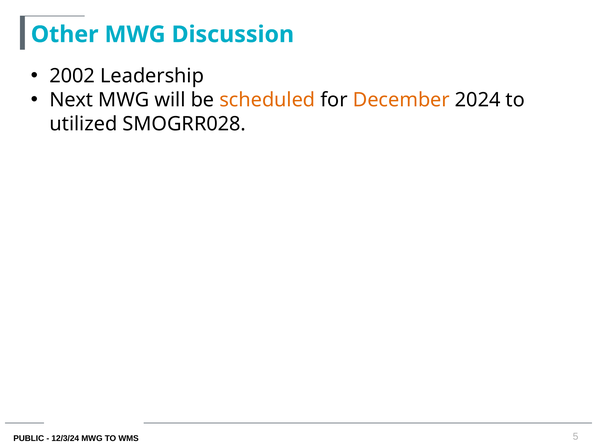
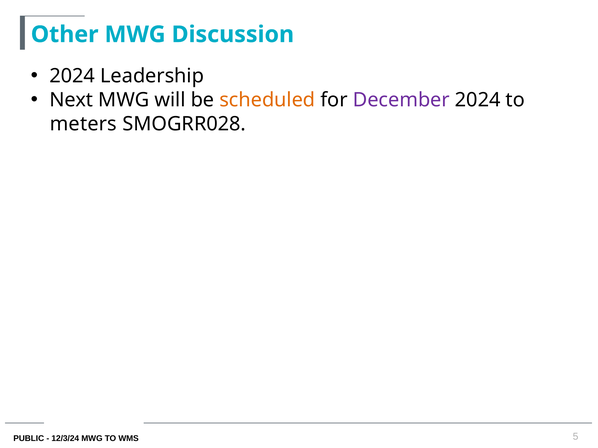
2002 at (72, 76): 2002 -> 2024
December colour: orange -> purple
utilized: utilized -> meters
